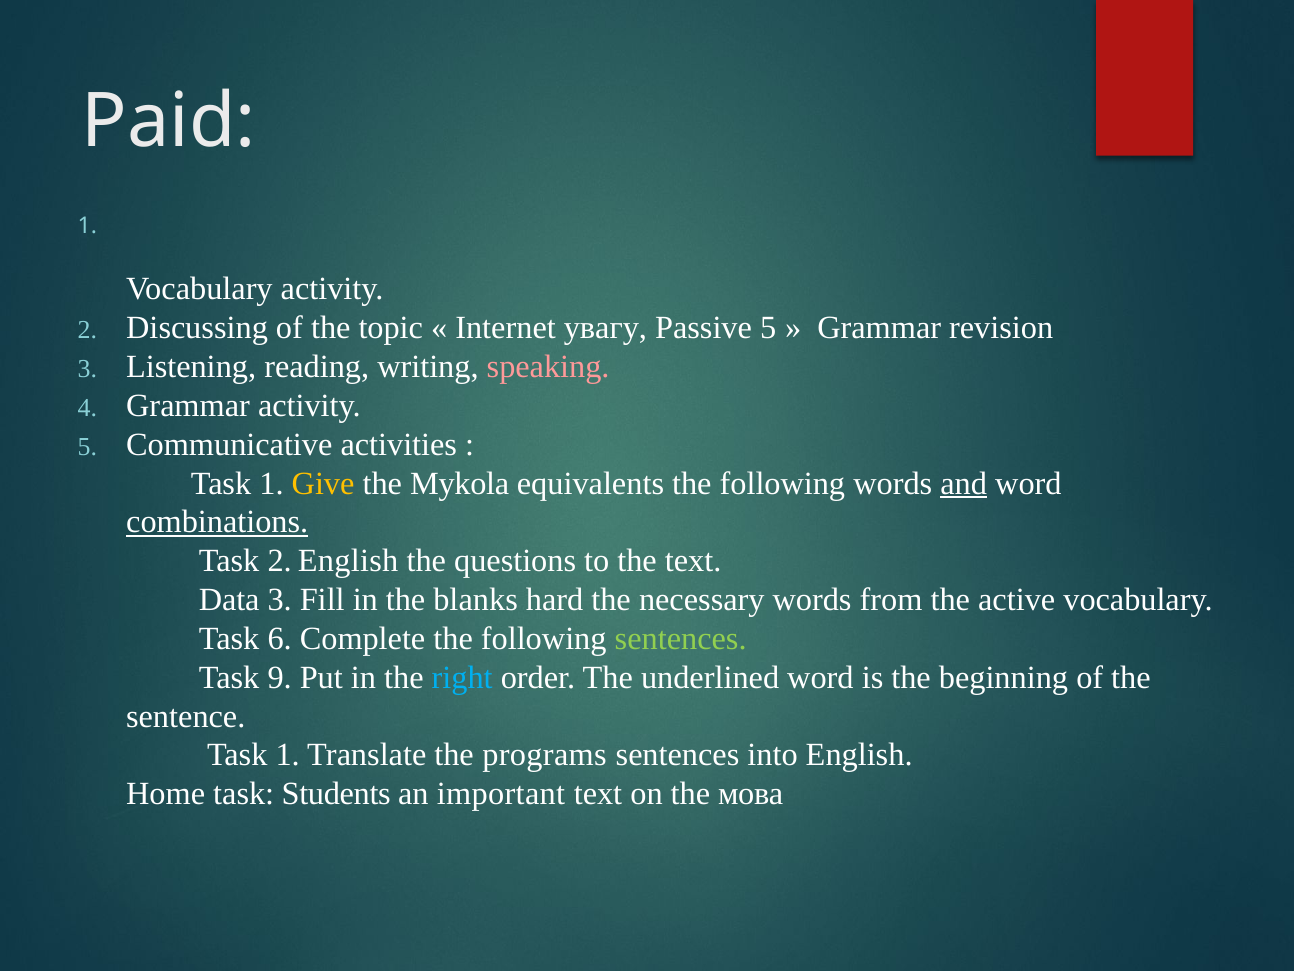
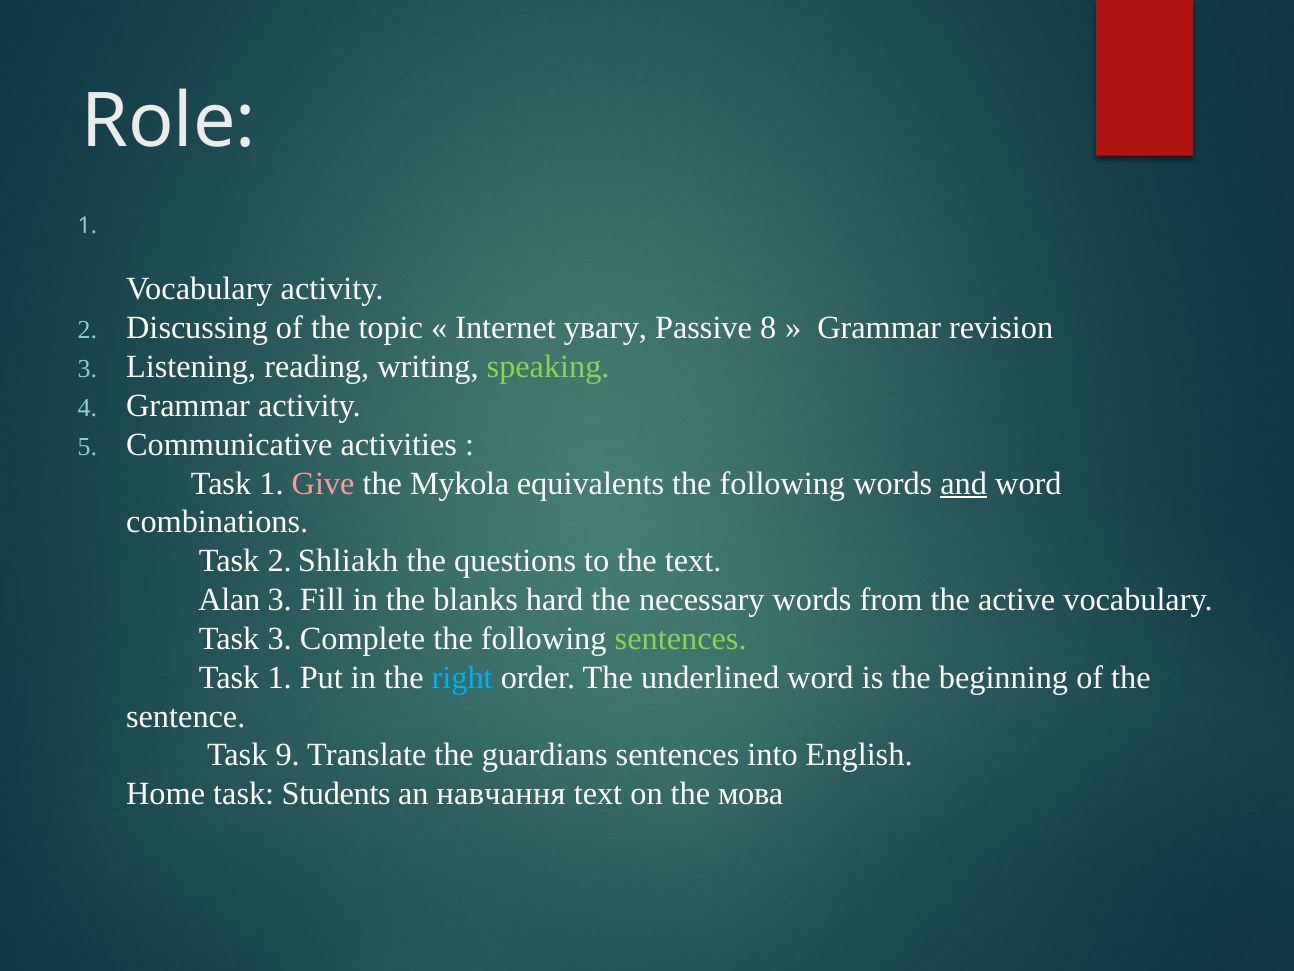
Paid: Paid -> Role
Passive 5: 5 -> 8
speaking colour: pink -> light green
Give colour: yellow -> pink
combinations underline: present -> none
2 English: English -> Shliakh
Data: Data -> Alan
Task 6: 6 -> 3
9 at (280, 677): 9 -> 1
1 at (288, 755): 1 -> 9
programs: programs -> guardians
important: important -> навчання
